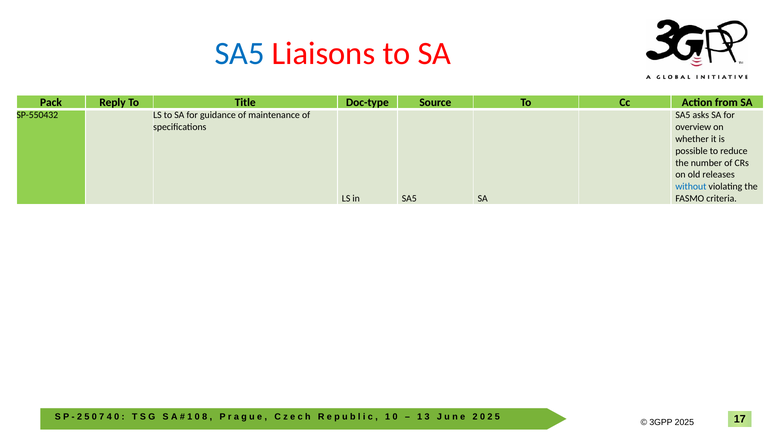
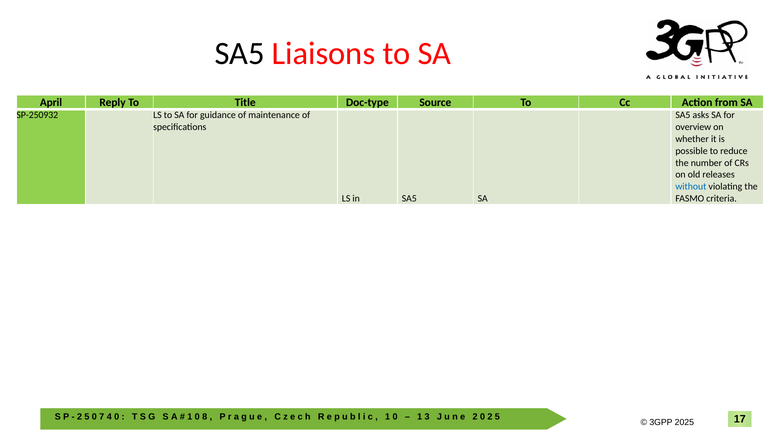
SA5 at (240, 53) colour: blue -> black
Pack: Pack -> April
SP-550432: SP-550432 -> SP-250932
